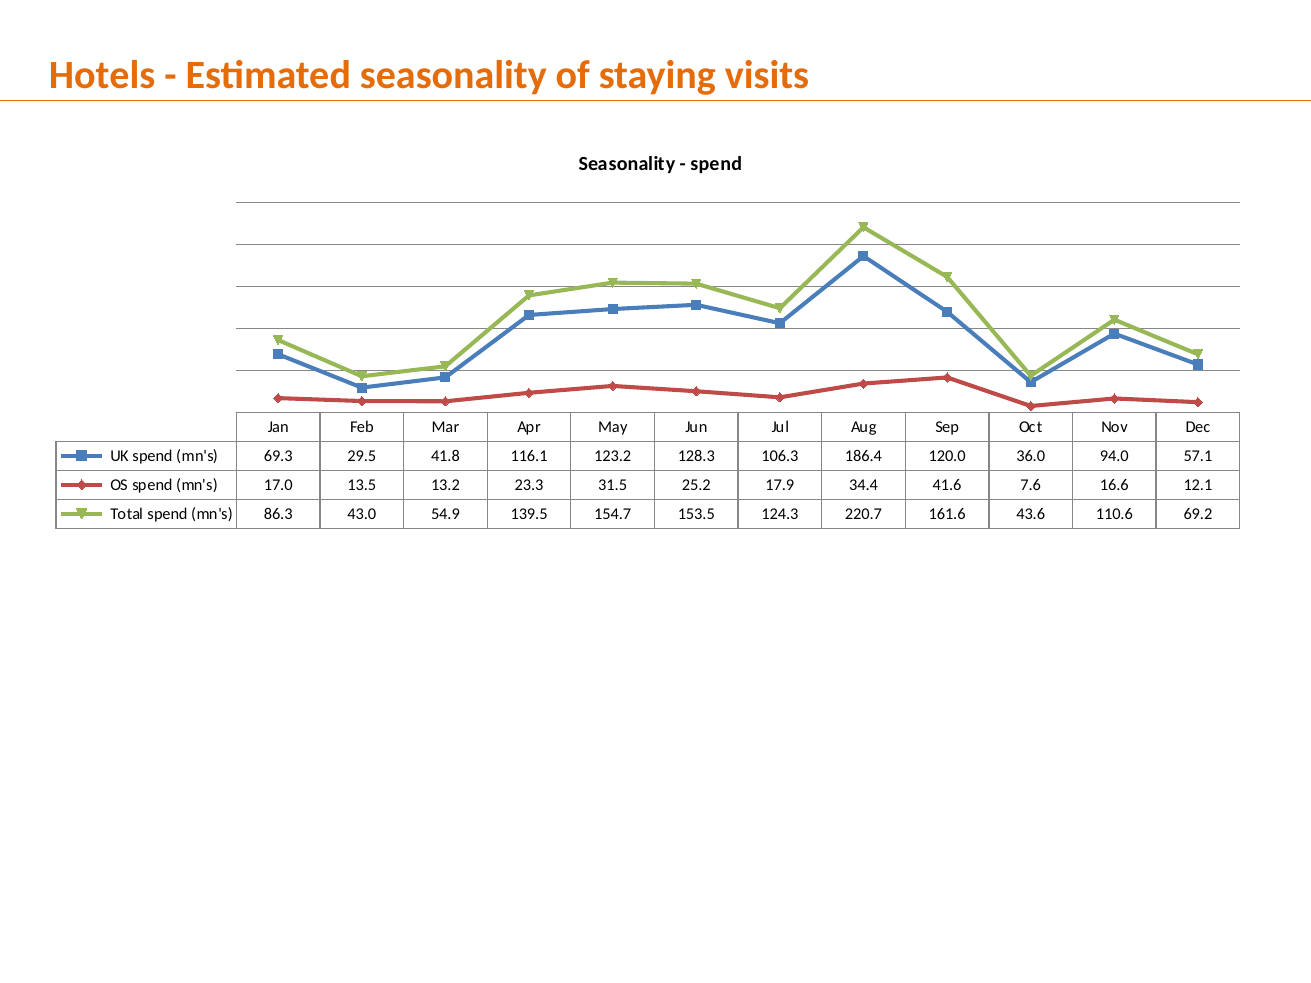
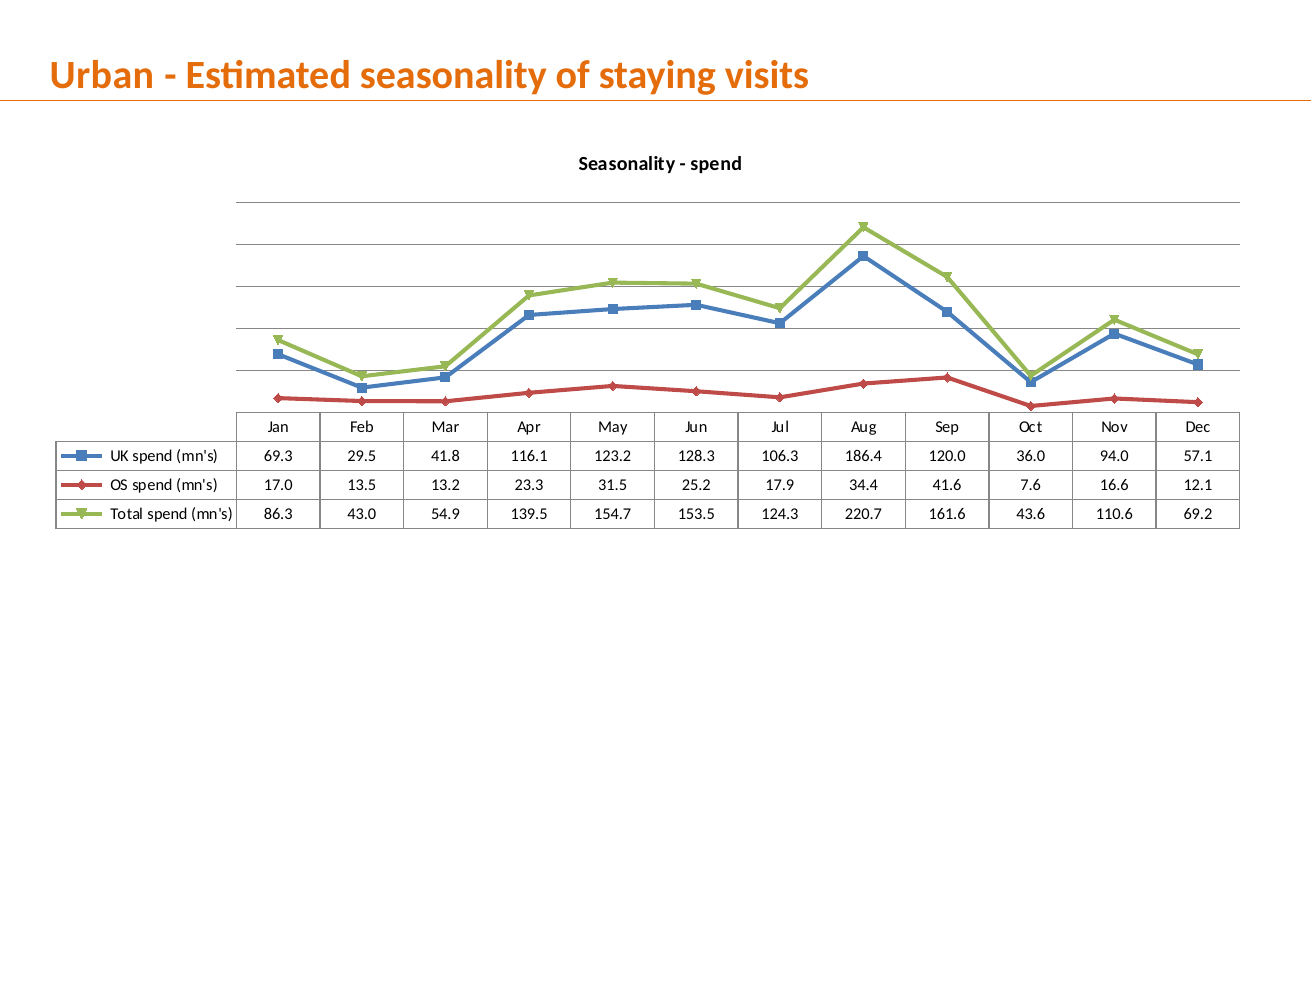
Hotels: Hotels -> Urban
